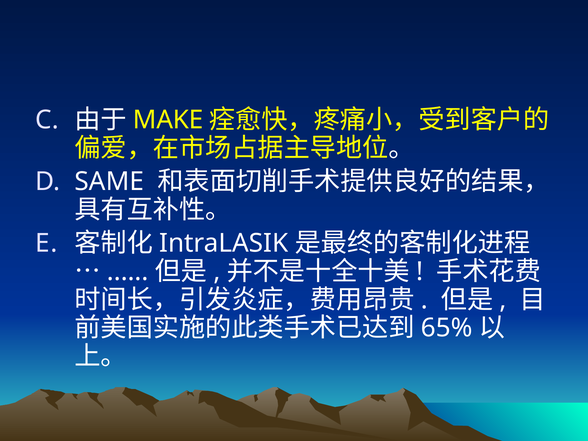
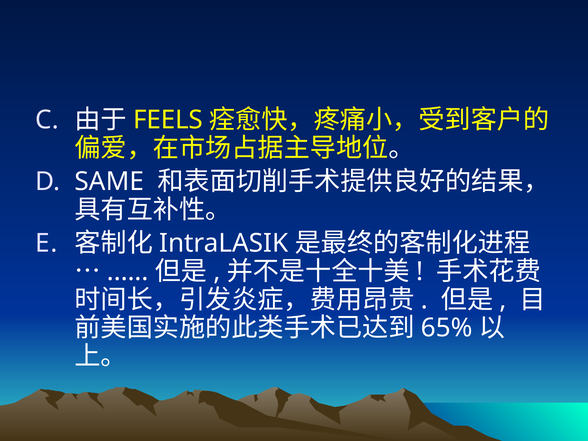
MAKE: MAKE -> FEELS
